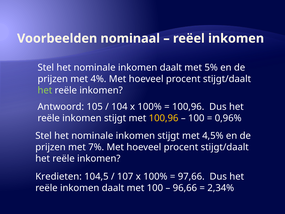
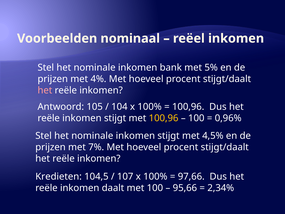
nominale inkomen daalt: daalt -> bank
het at (45, 90) colour: light green -> pink
96,66: 96,66 -> 95,66
